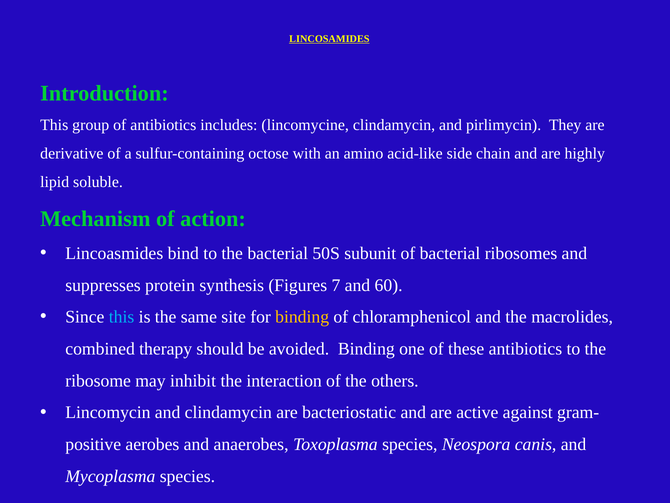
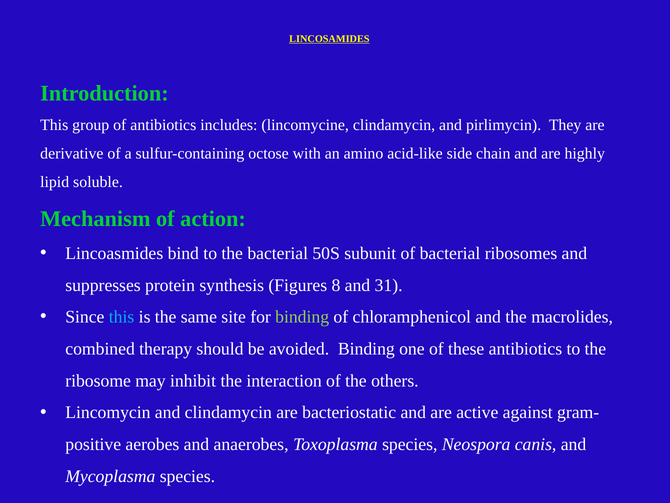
7: 7 -> 8
60: 60 -> 31
binding at (302, 317) colour: yellow -> light green
